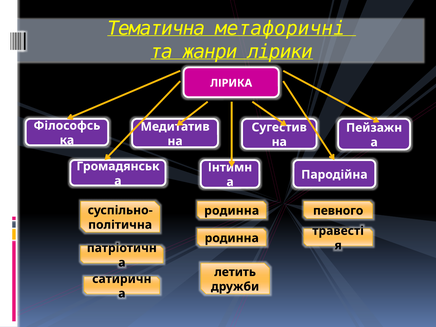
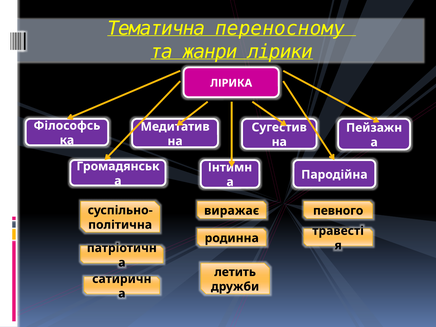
метафоричні: метафоричні -> переносному
родинна at (232, 211): родинна -> виражає
